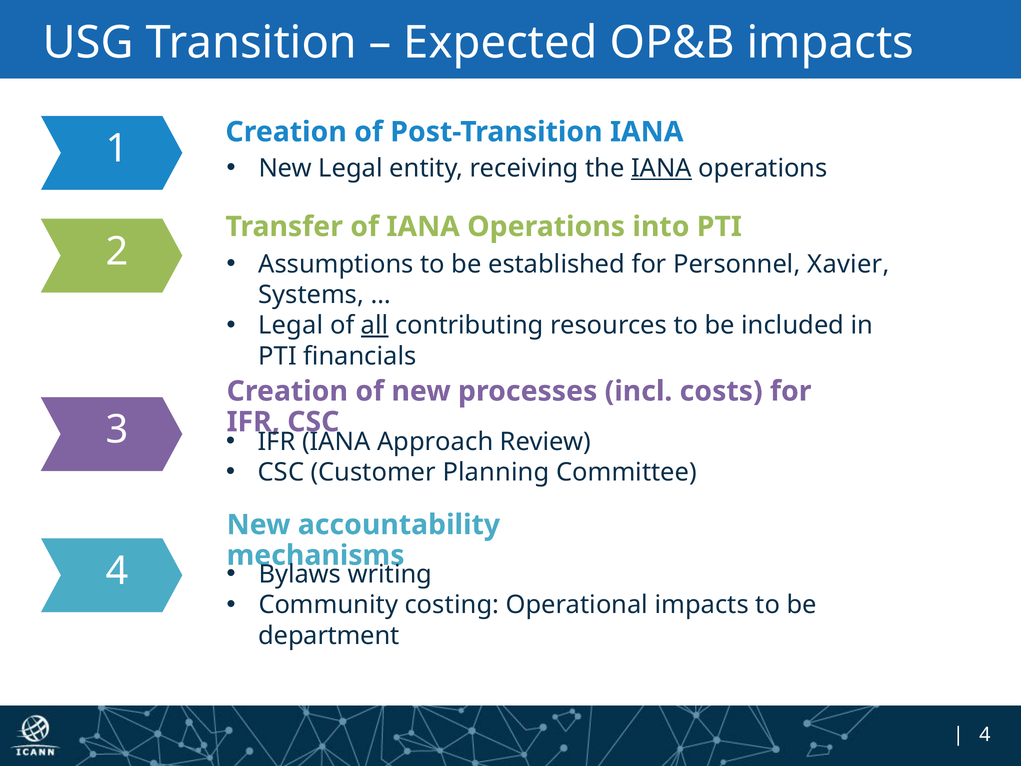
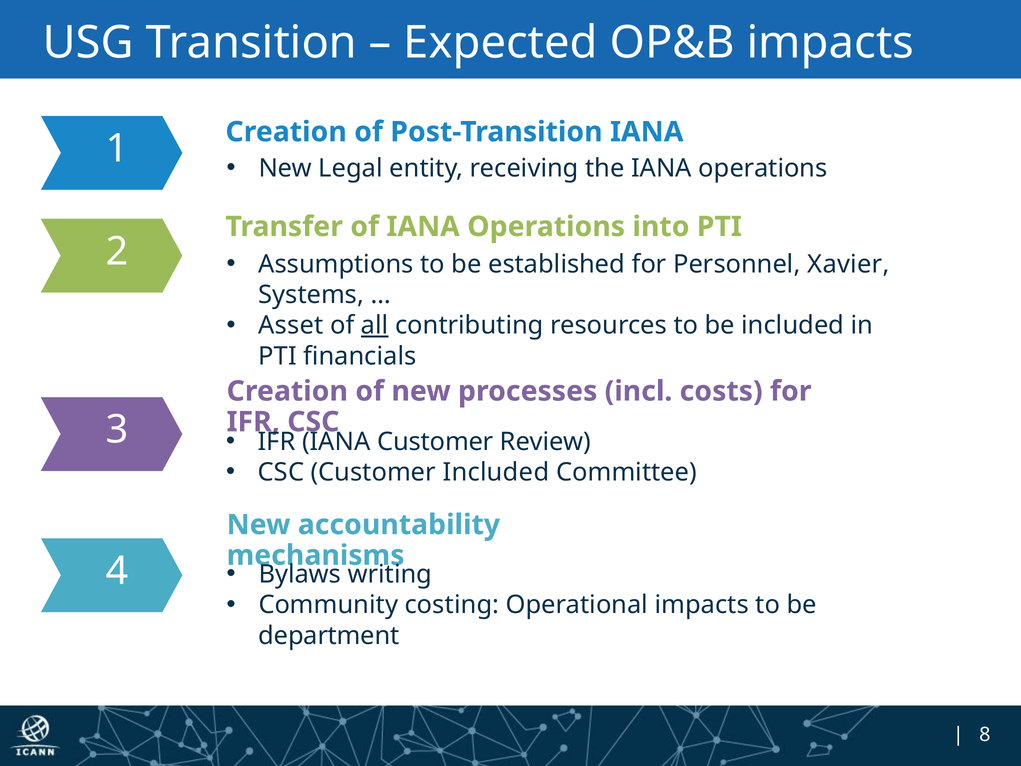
IANA at (661, 168) underline: present -> none
Legal at (291, 325): Legal -> Asset
IANA Approach: Approach -> Customer
Customer Planning: Planning -> Included
4 at (985, 735): 4 -> 8
